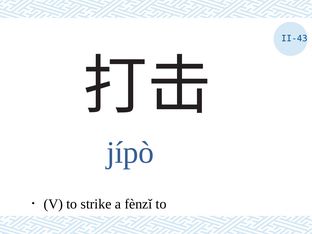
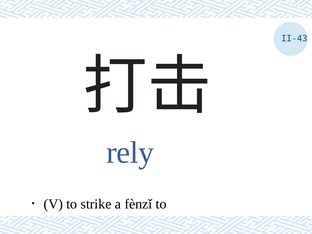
jípò: jípò -> rely
